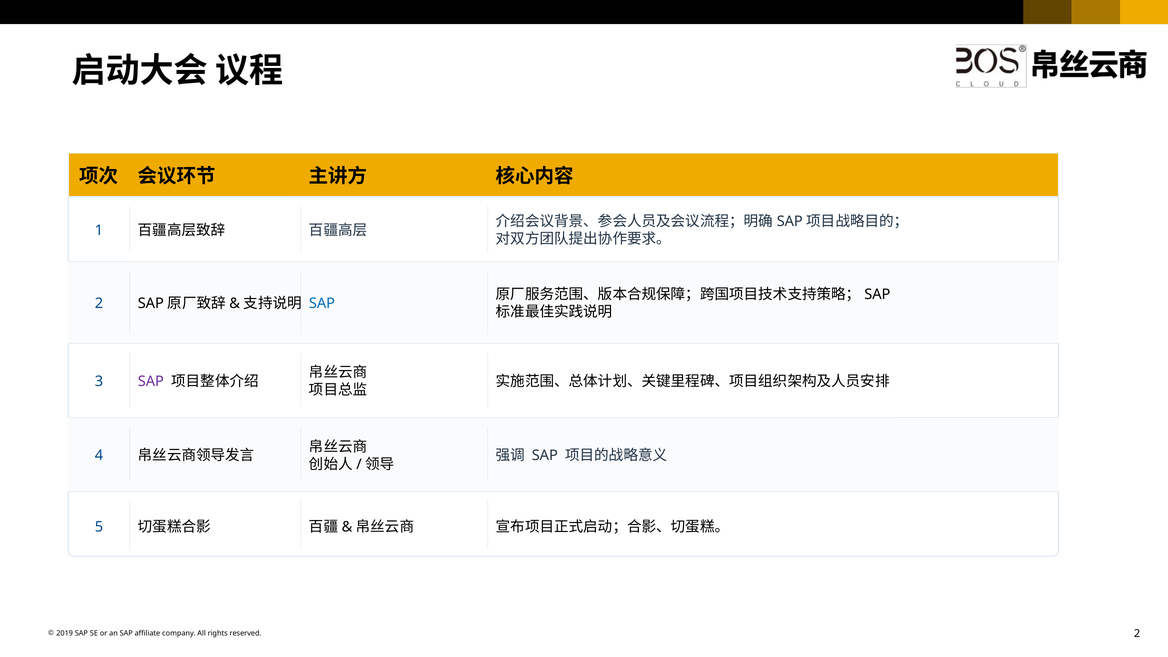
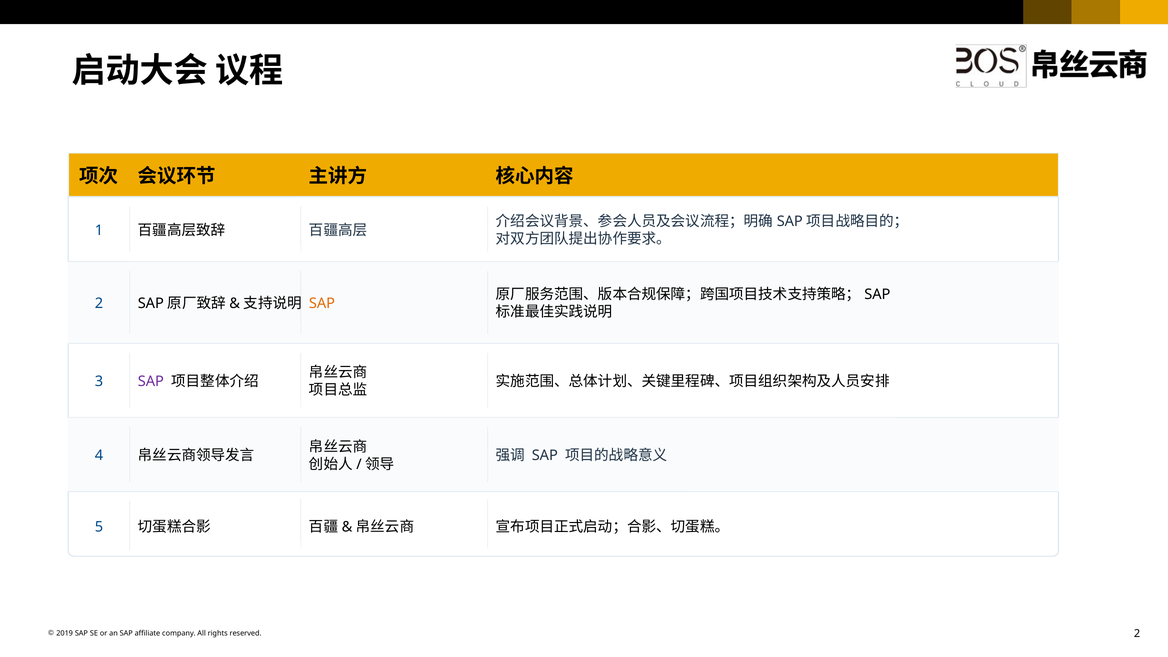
SAP at (322, 303) colour: blue -> orange
